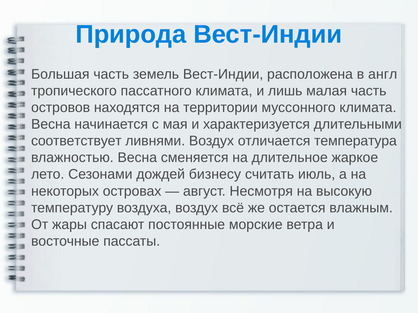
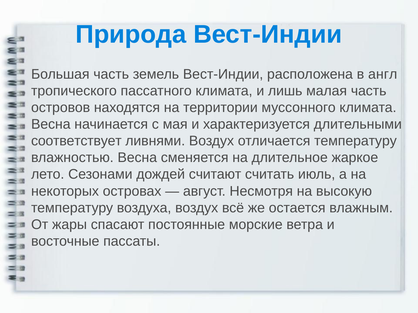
отличается температура: температура -> температуру
бизнесу: бизнесу -> считают
